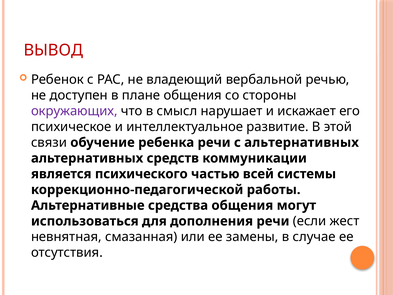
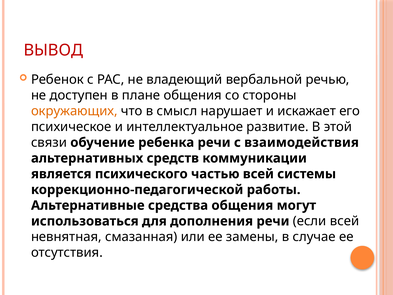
окружающих colour: purple -> orange
с альтернативных: альтернативных -> взаимодействия
если жест: жест -> всей
